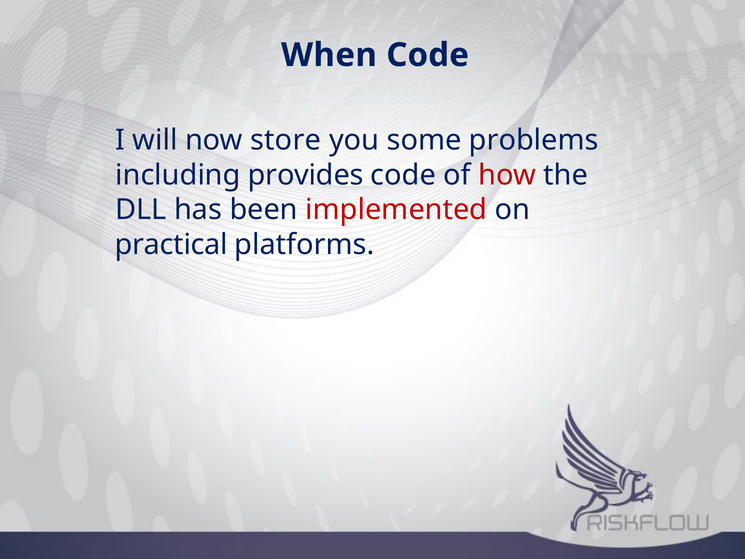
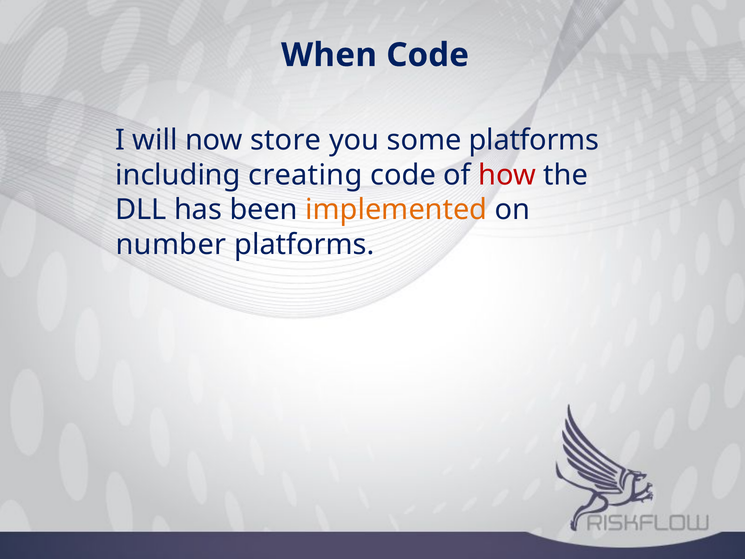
some problems: problems -> platforms
provides: provides -> creating
implemented colour: red -> orange
practical: practical -> number
